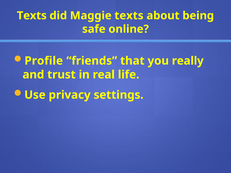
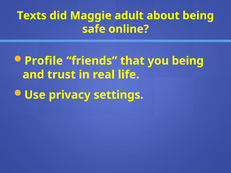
Maggie texts: texts -> adult
you really: really -> being
